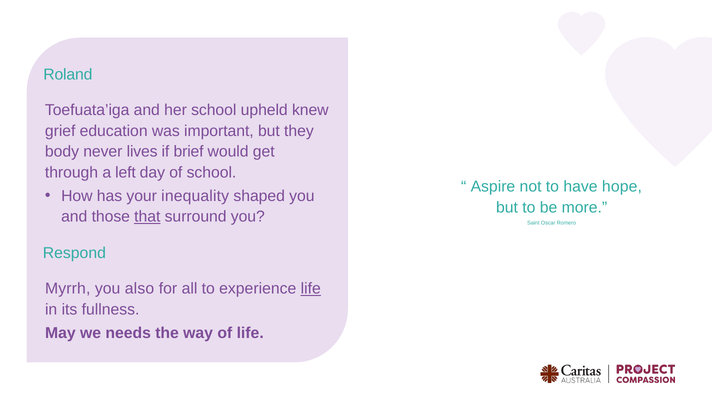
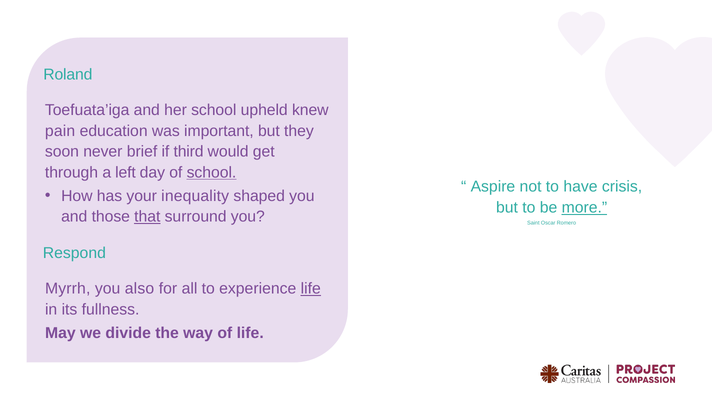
grief: grief -> pain
body: body -> soon
lives: lives -> brief
brief: brief -> third
school at (211, 173) underline: none -> present
hope: hope -> crisis
more underline: none -> present
needs: needs -> divide
